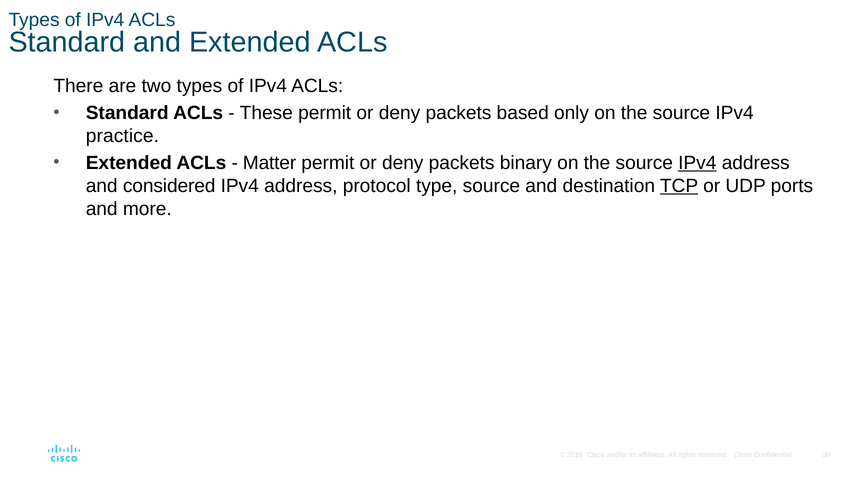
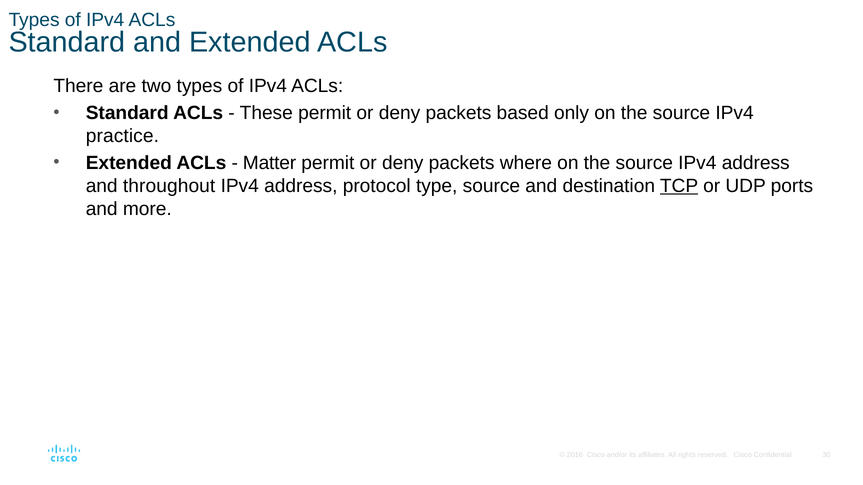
binary: binary -> where
IPv4 at (697, 163) underline: present -> none
considered: considered -> throughout
